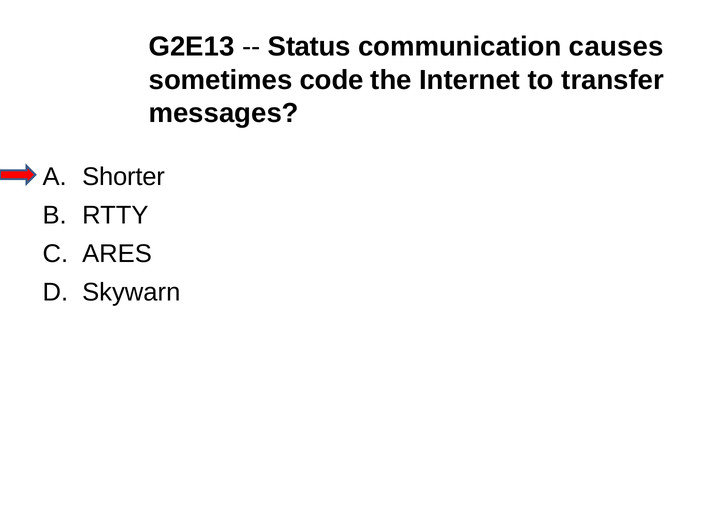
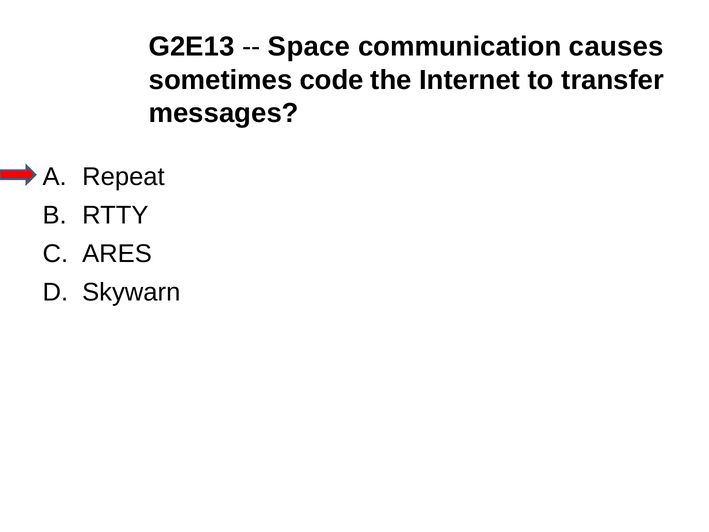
Status: Status -> Space
Shorter: Shorter -> Repeat
